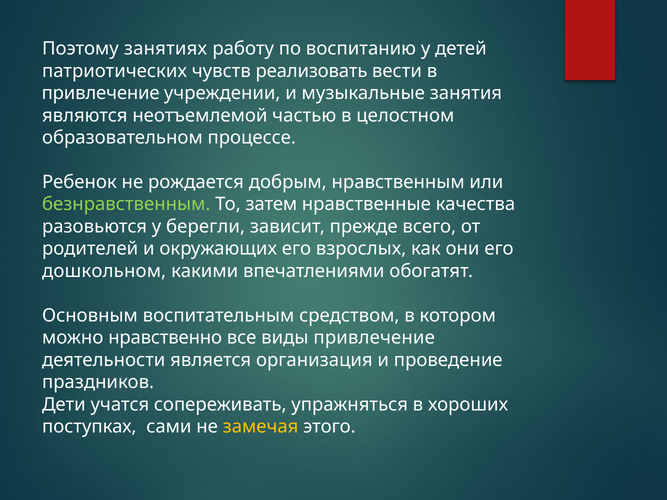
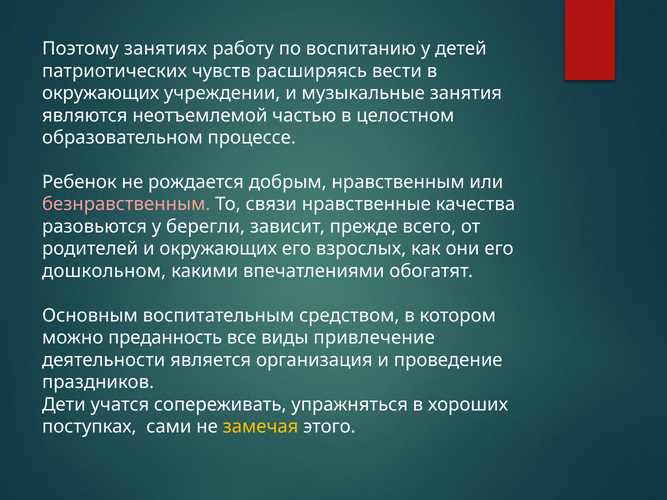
реализовать: реализовать -> расширяясь
привлечение at (101, 93): привлечение -> окружающих
безнравственным colour: light green -> pink
затем: затем -> связи
нравственно: нравственно -> преданность
